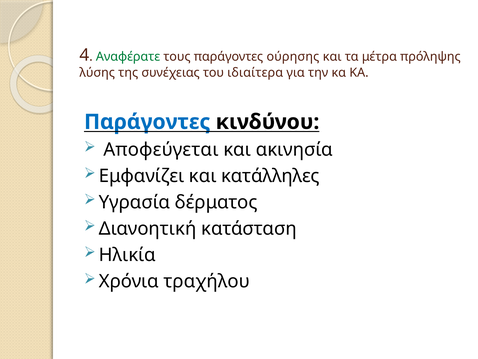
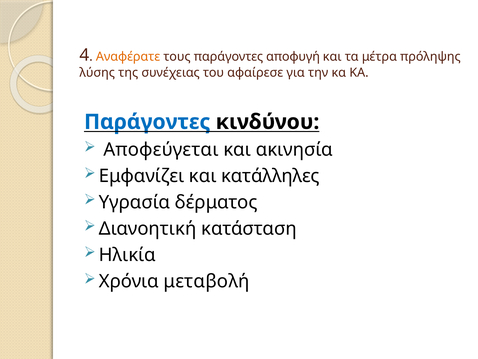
Αναφέρατε colour: green -> orange
ούρησης: ούρησης -> αποφυγή
ιδιαίτερα: ιδιαίτερα -> αφαίρεσε
τραχήλου: τραχήλου -> μεταβολή
